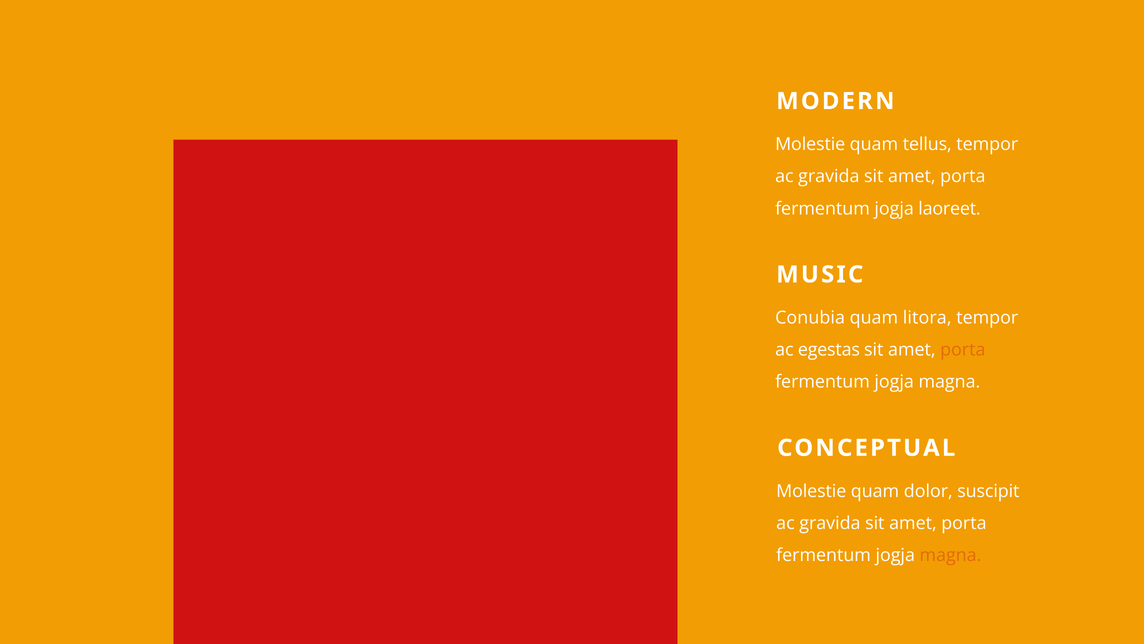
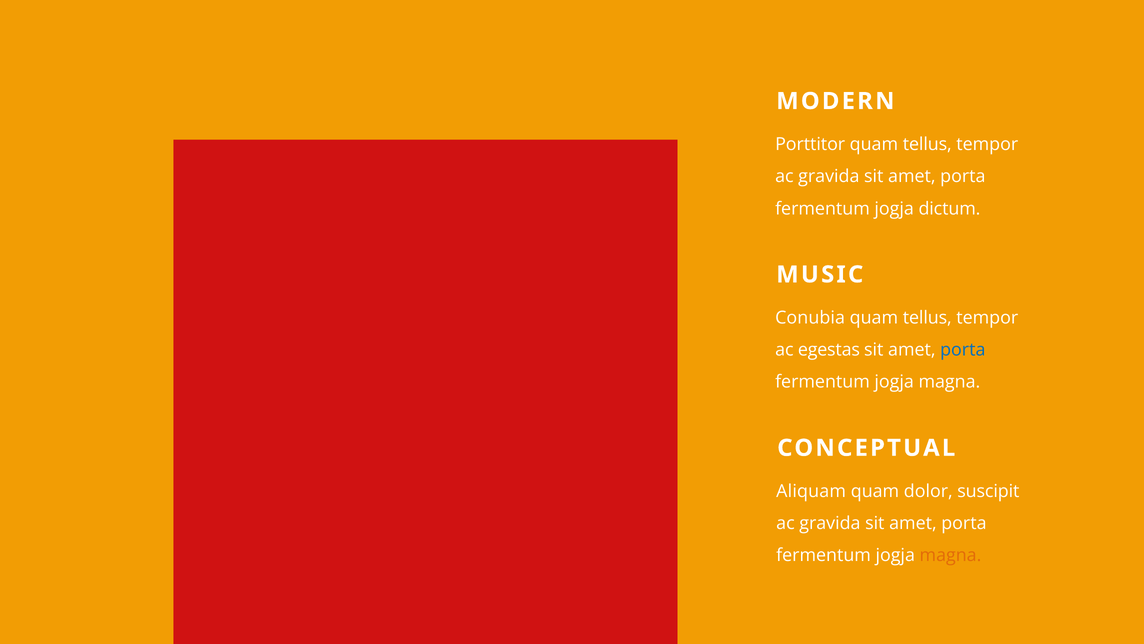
Molestie at (810, 144): Molestie -> Porttitor
laoreet: laoreet -> dictum
litora at (927, 317): litora -> tellus
porta at (963, 350) colour: orange -> blue
Molestie at (811, 491): Molestie -> Aliquam
